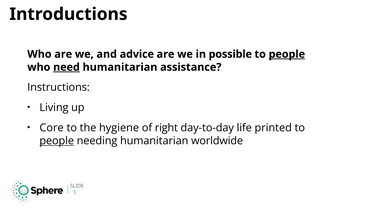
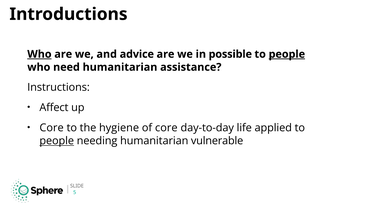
Who at (39, 54) underline: none -> present
need underline: present -> none
Living: Living -> Affect
of right: right -> core
printed: printed -> applied
worldwide: worldwide -> vulnerable
